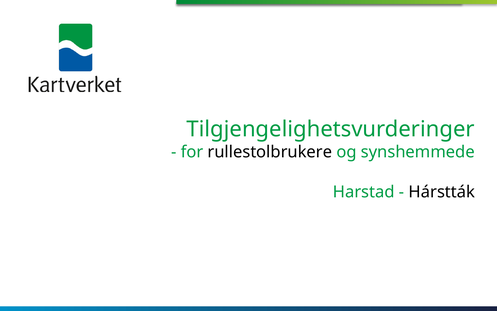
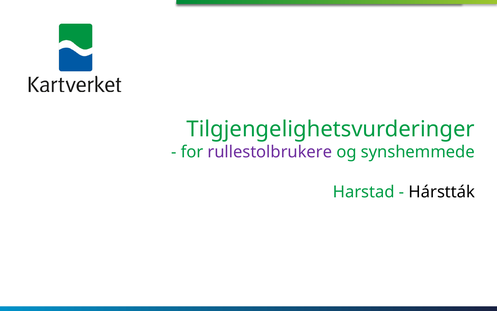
rullestolbrukere colour: black -> purple
